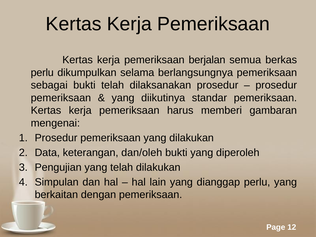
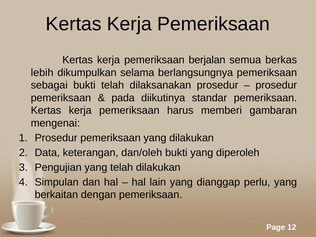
perlu at (42, 73): perlu -> lebih
yang at (123, 98): yang -> pada
